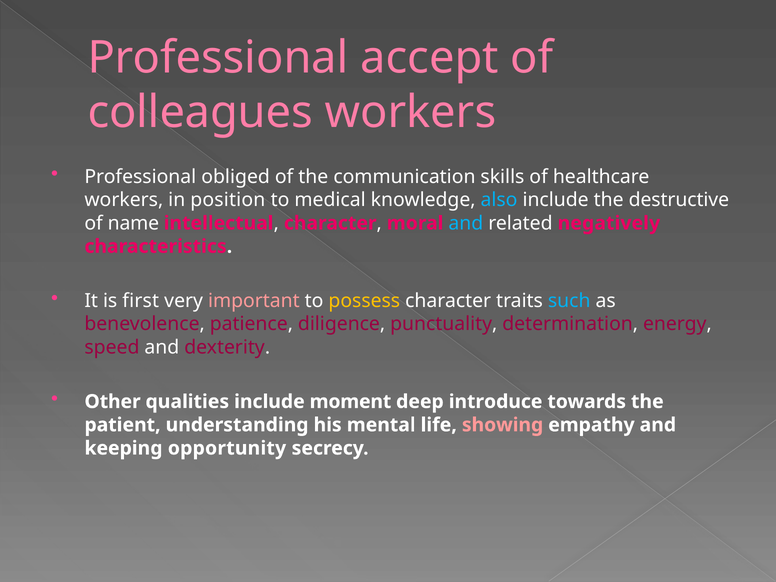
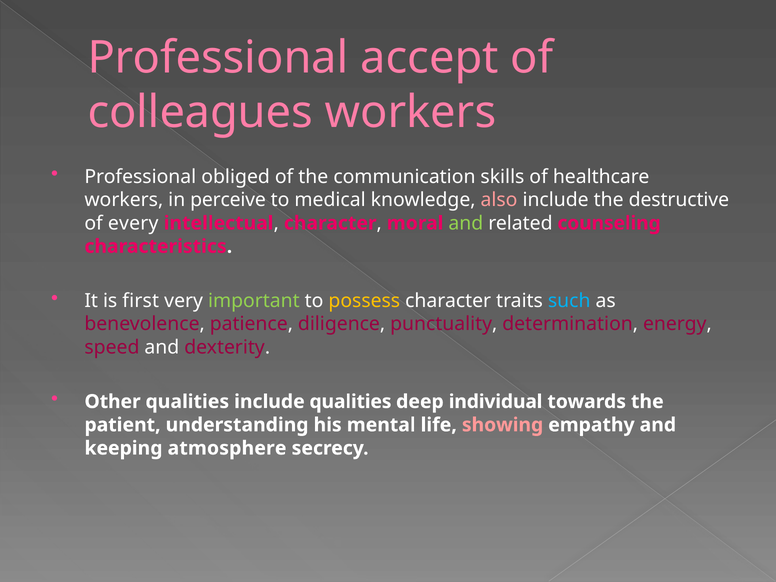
position: position -> perceive
also colour: light blue -> pink
name: name -> every
and at (466, 223) colour: light blue -> light green
negatively: negatively -> counseling
important colour: pink -> light green
include moment: moment -> qualities
introduce: introduce -> individual
opportunity: opportunity -> atmosphere
